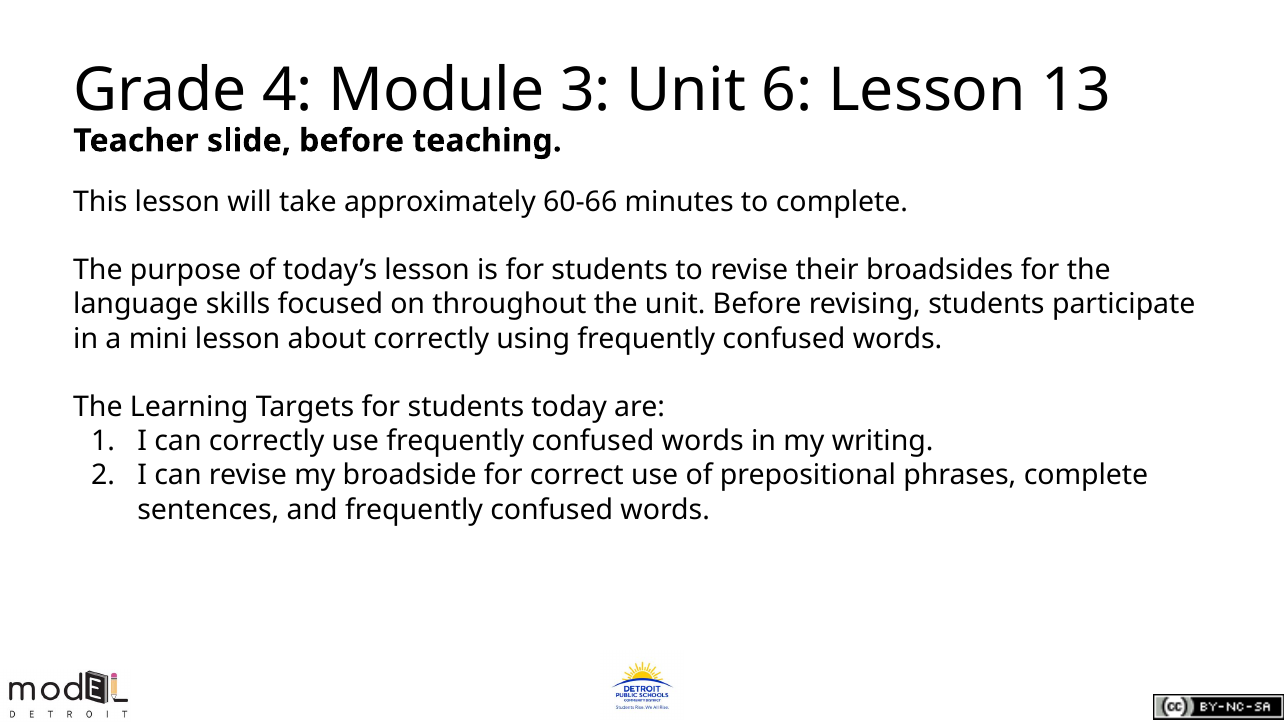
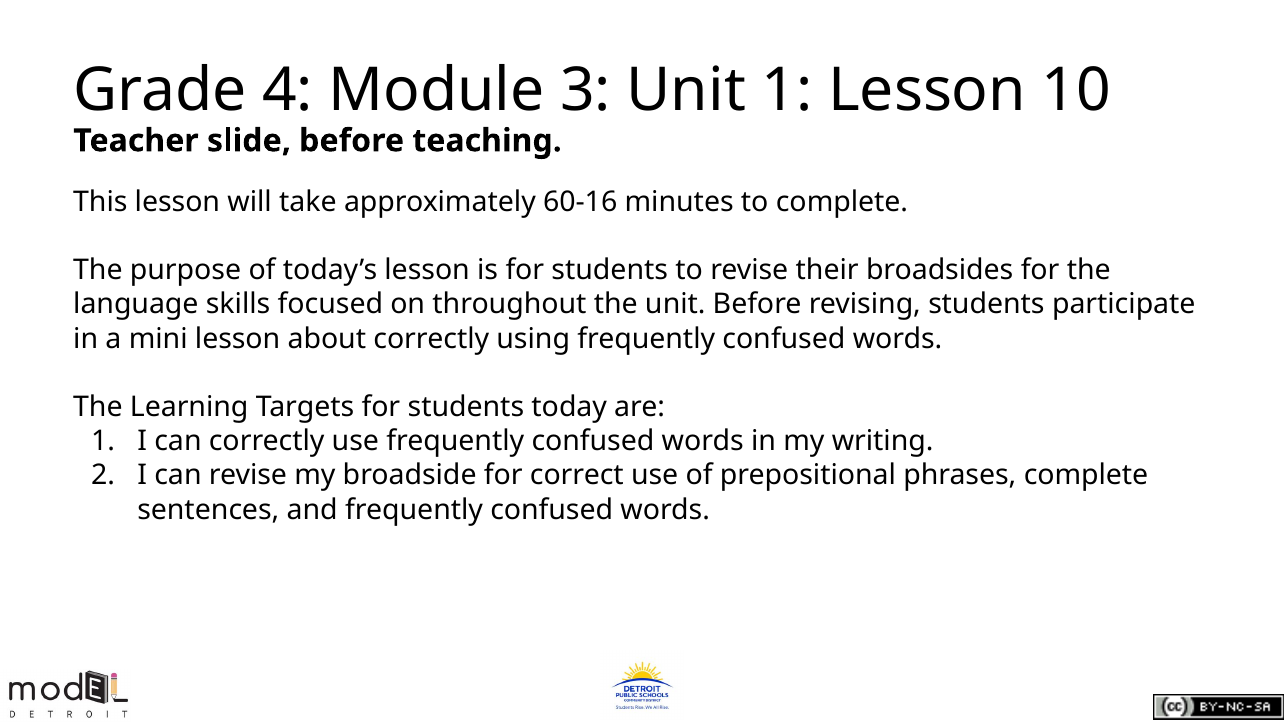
Unit 6: 6 -> 1
13: 13 -> 10
60-66: 60-66 -> 60-16
